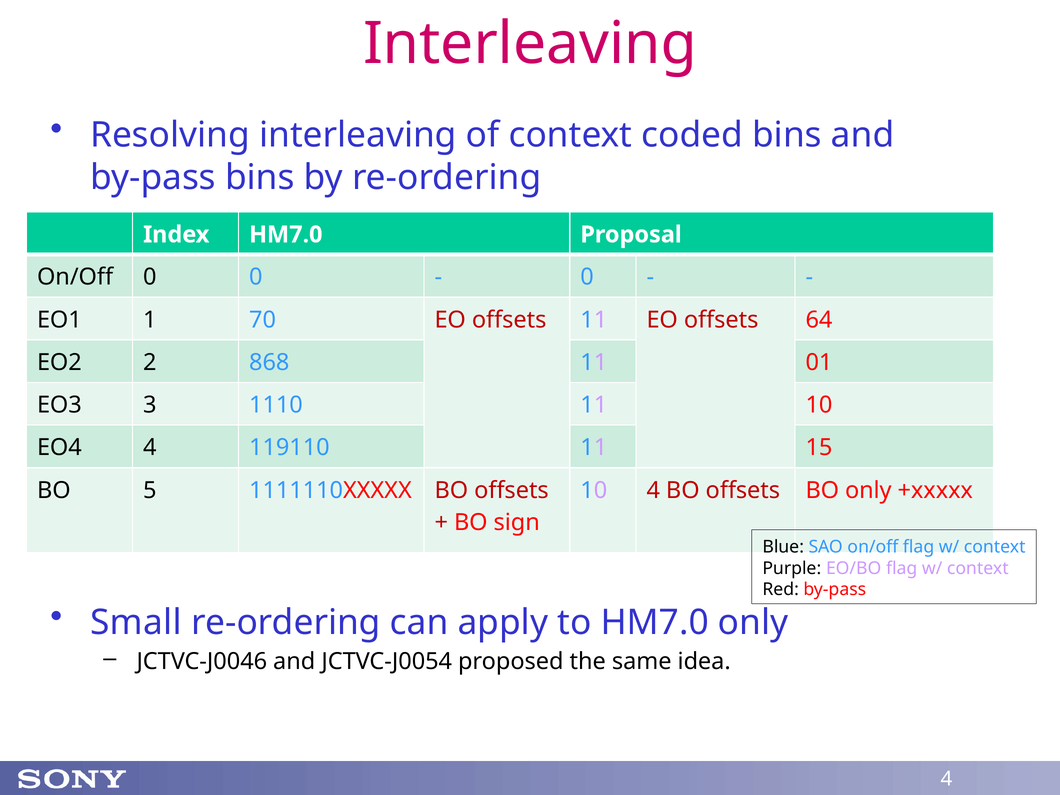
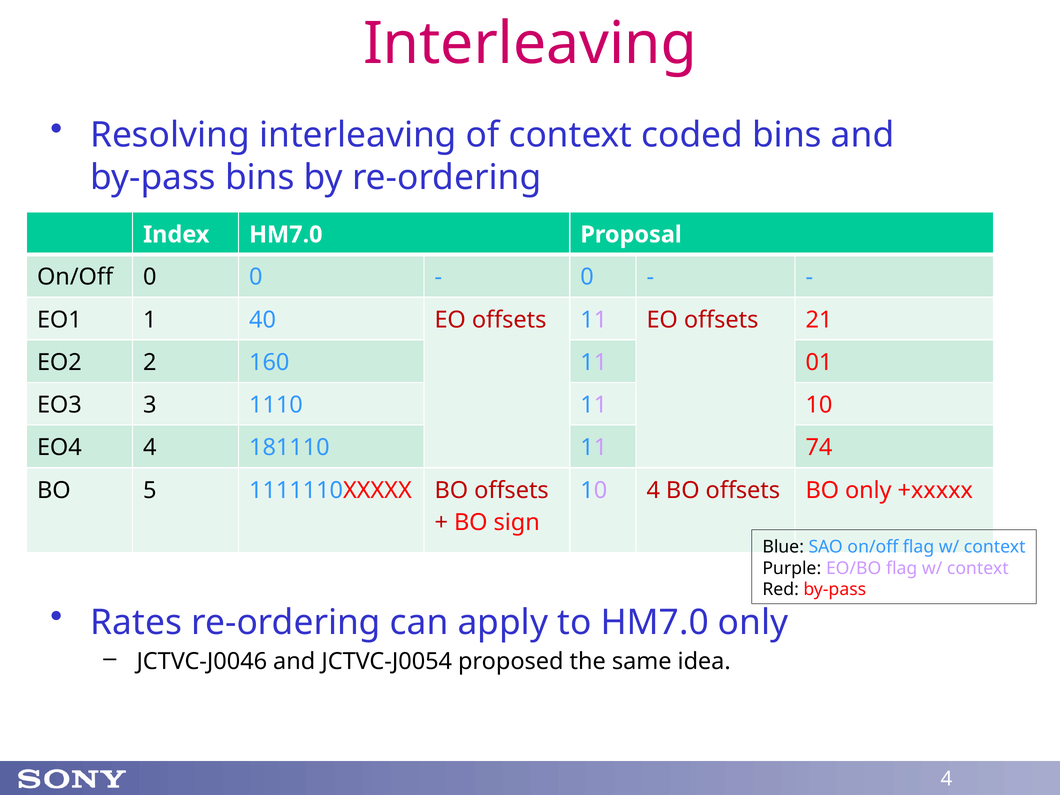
70: 70 -> 40
64: 64 -> 21
868: 868 -> 160
119110: 119110 -> 181110
15: 15 -> 74
Small: Small -> Rates
